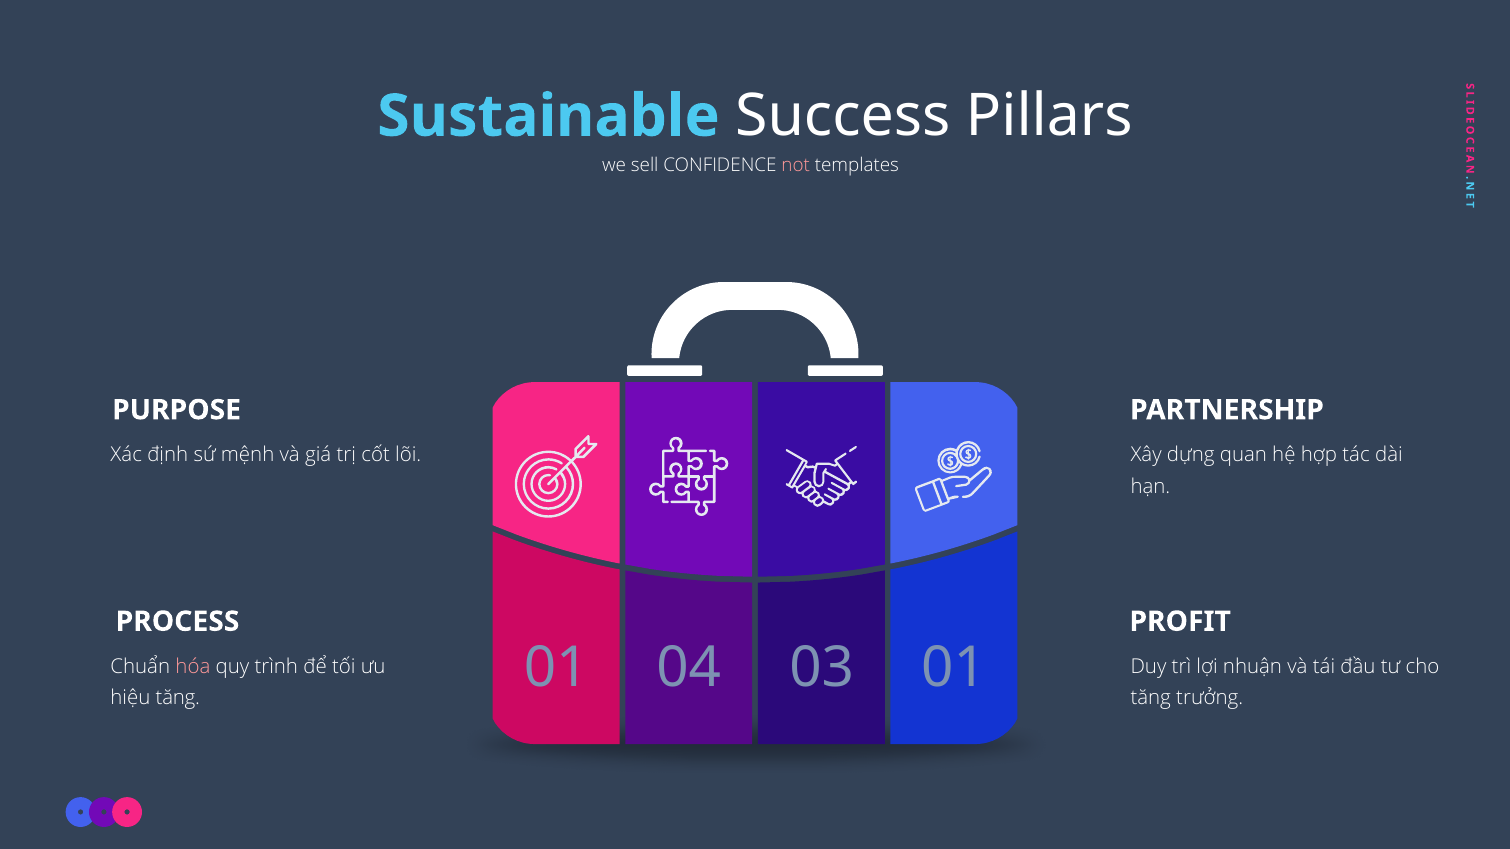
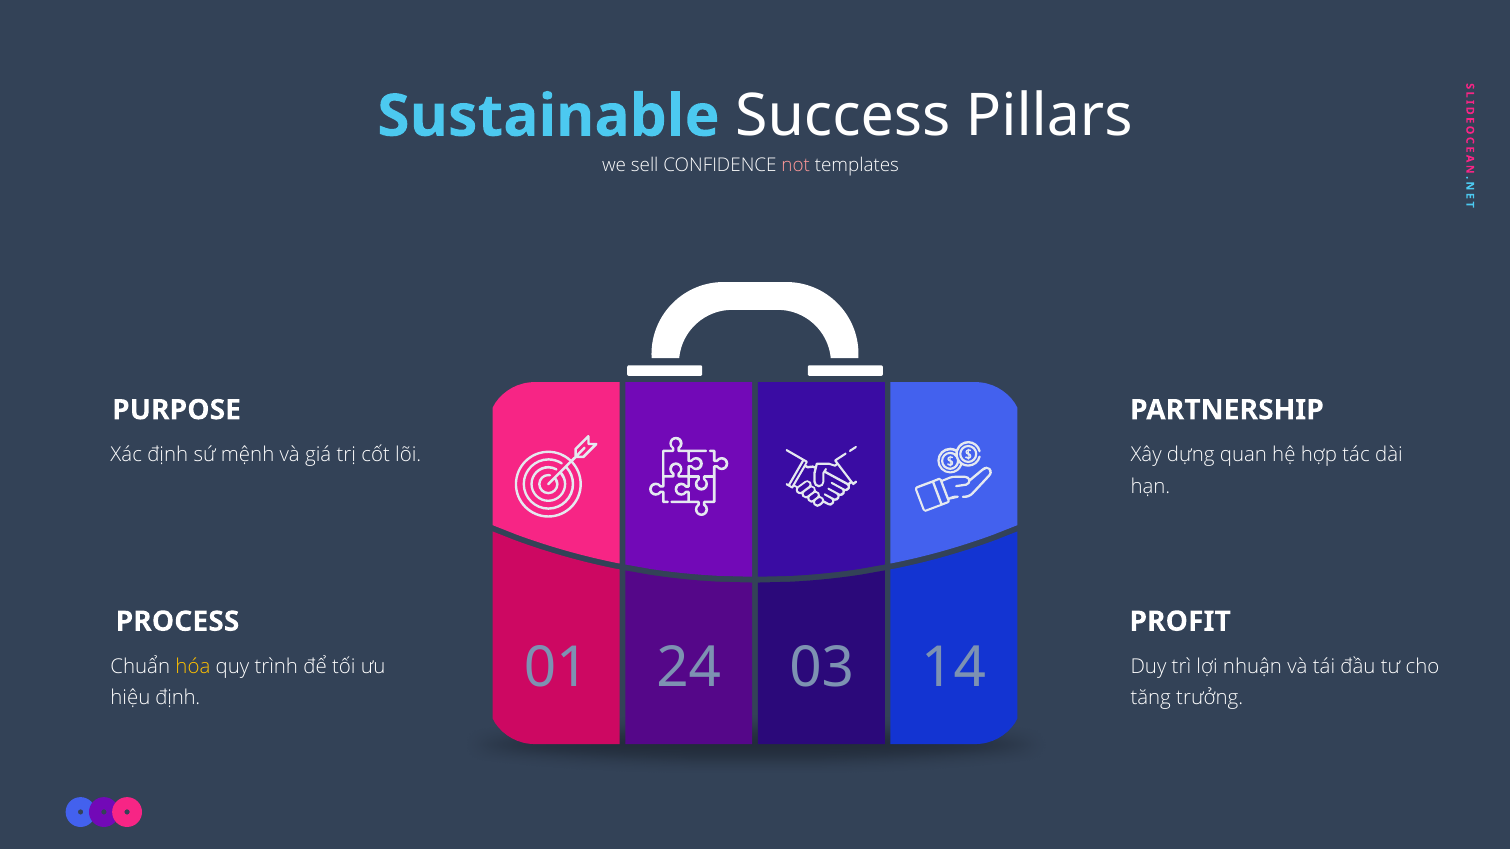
04: 04 -> 24
03 01: 01 -> 14
hóa colour: pink -> yellow
hiệu tăng: tăng -> định
